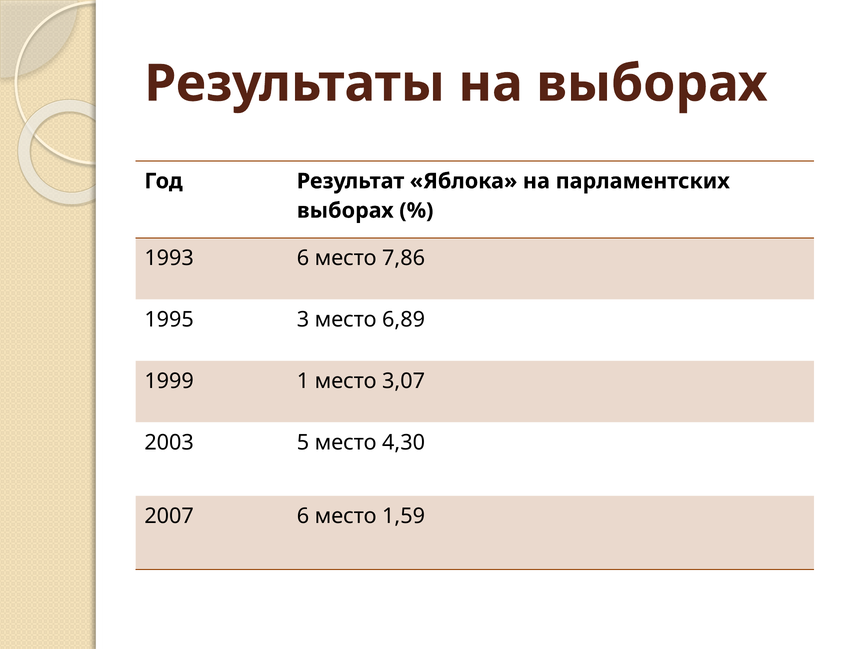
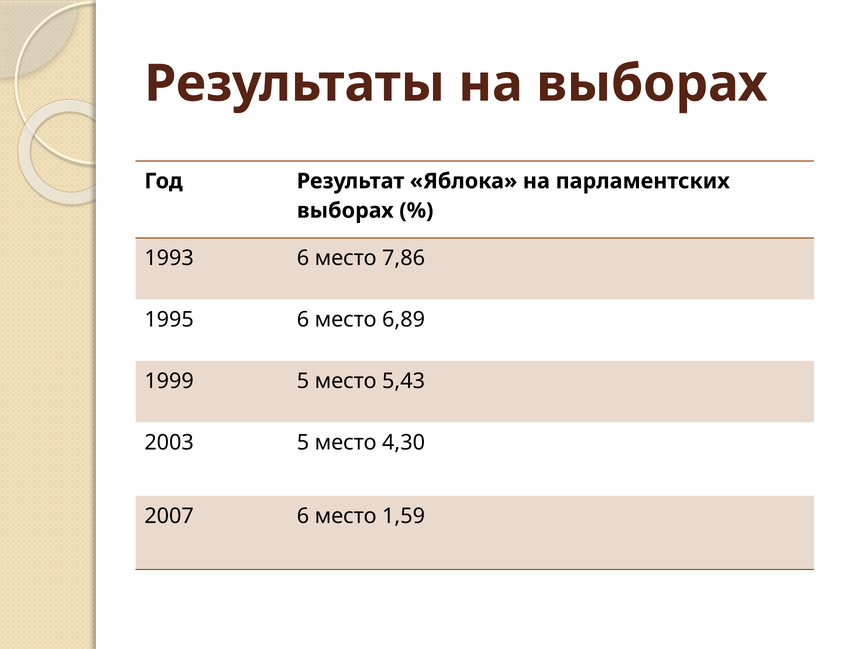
1995 3: 3 -> 6
1999 1: 1 -> 5
3,07: 3,07 -> 5,43
